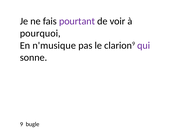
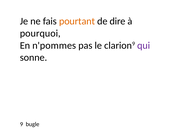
pourtant colour: purple -> orange
voir: voir -> dire
n'musique: n'musique -> n'pommes
